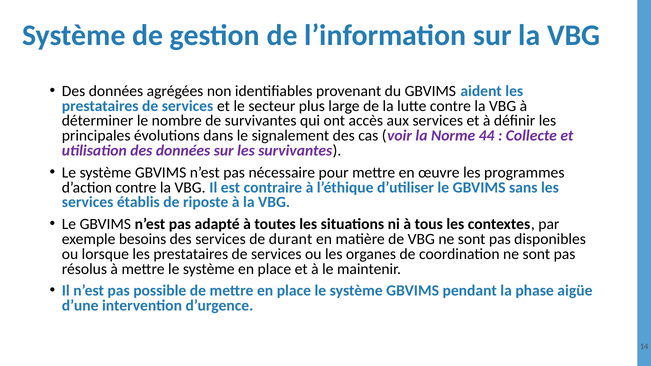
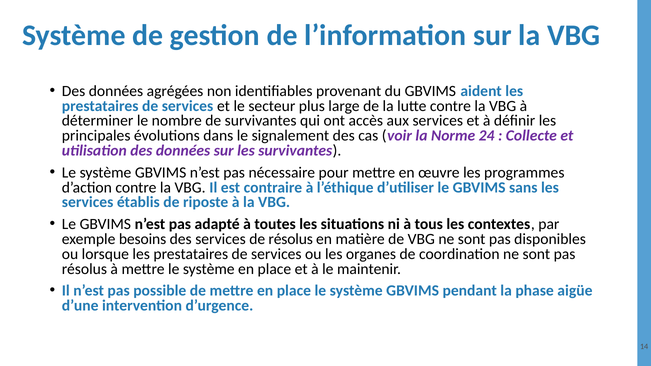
44: 44 -> 24
de durant: durant -> résolus
